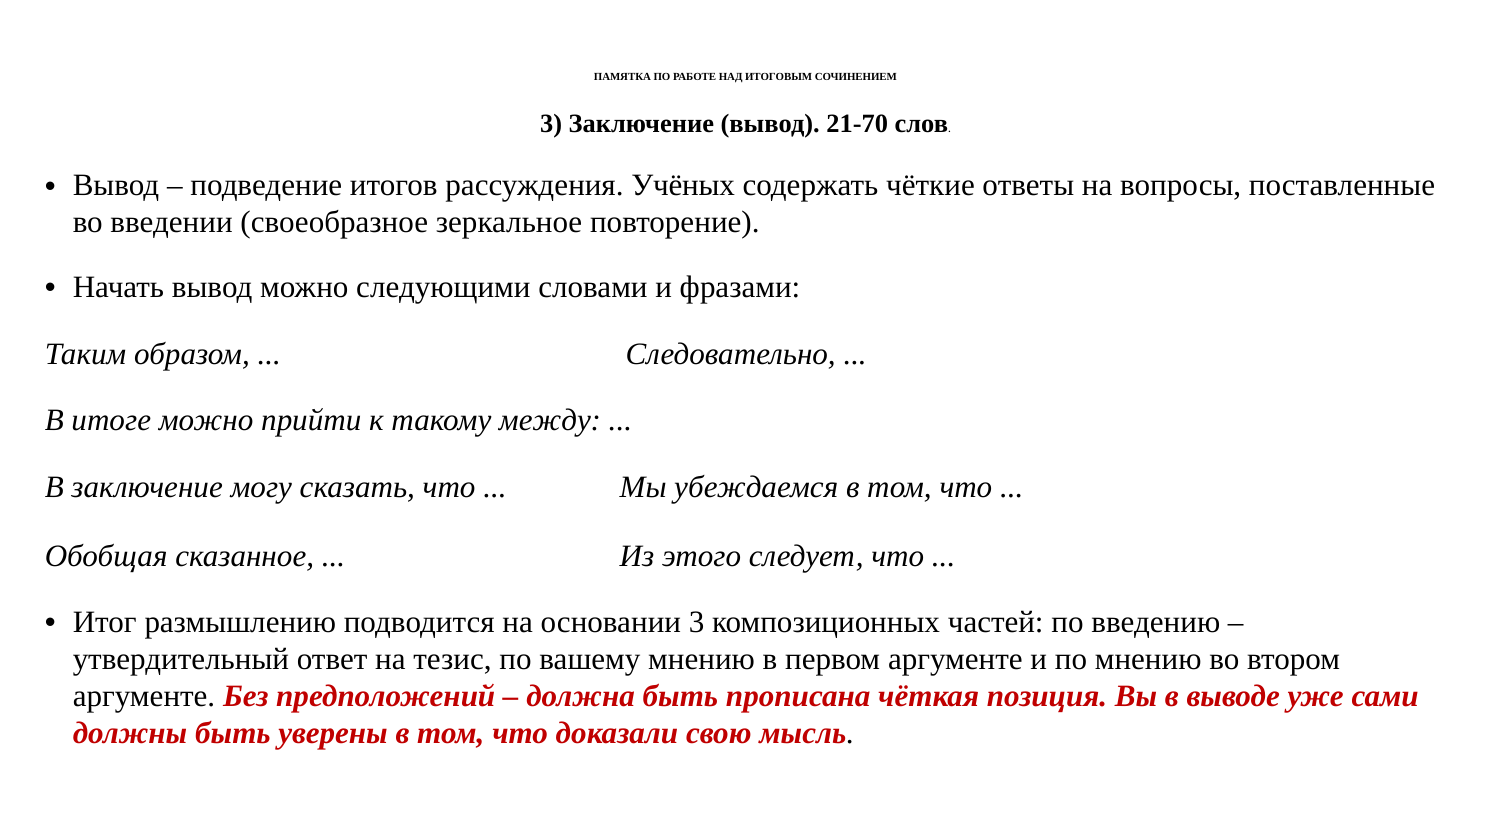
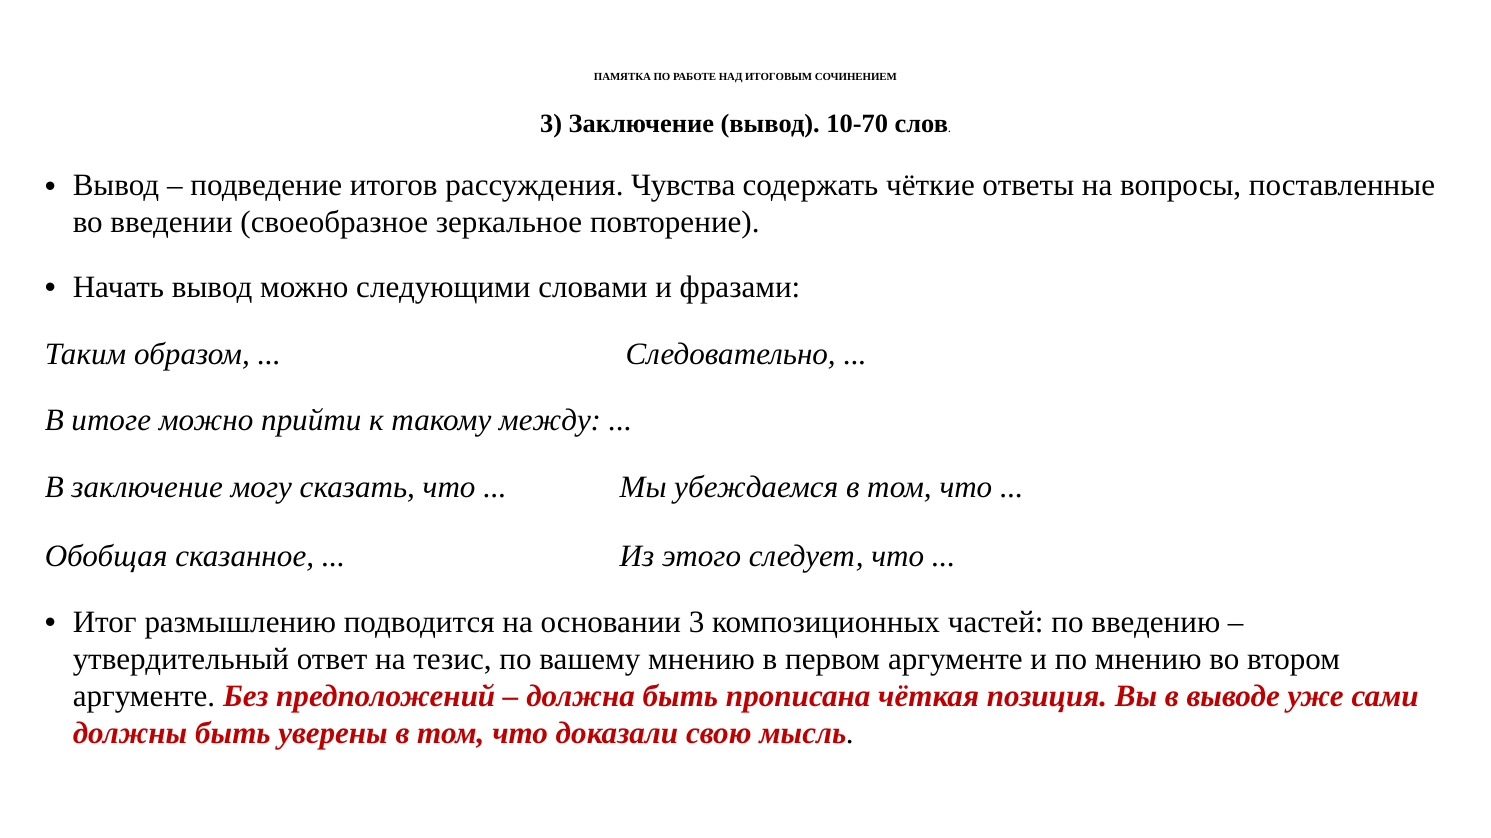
21-70: 21-70 -> 10-70
Учёных: Учёных -> Чувства
